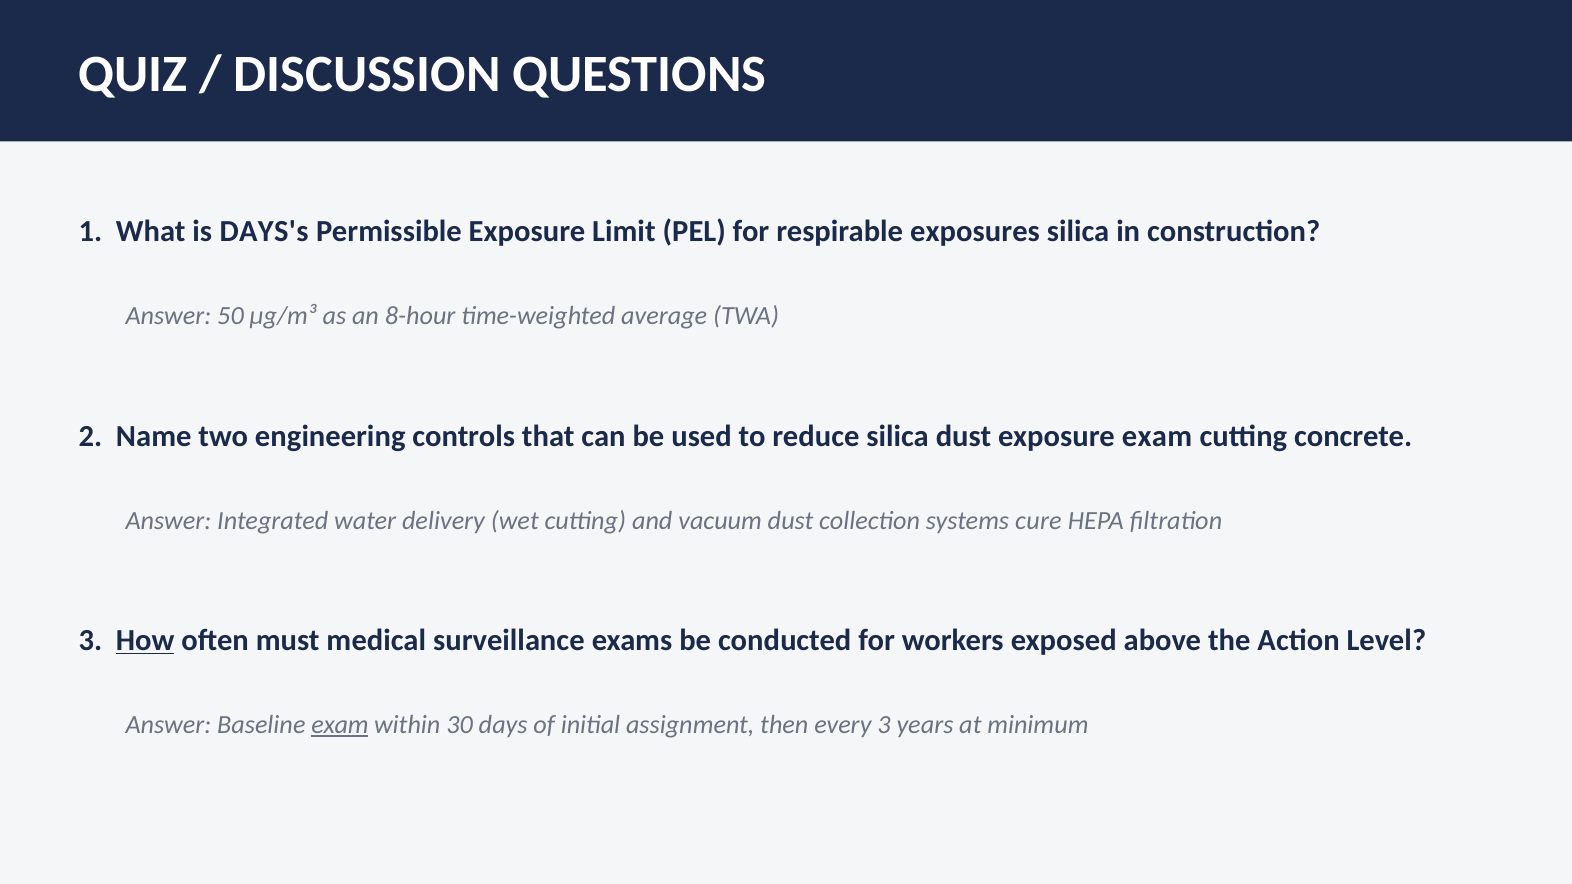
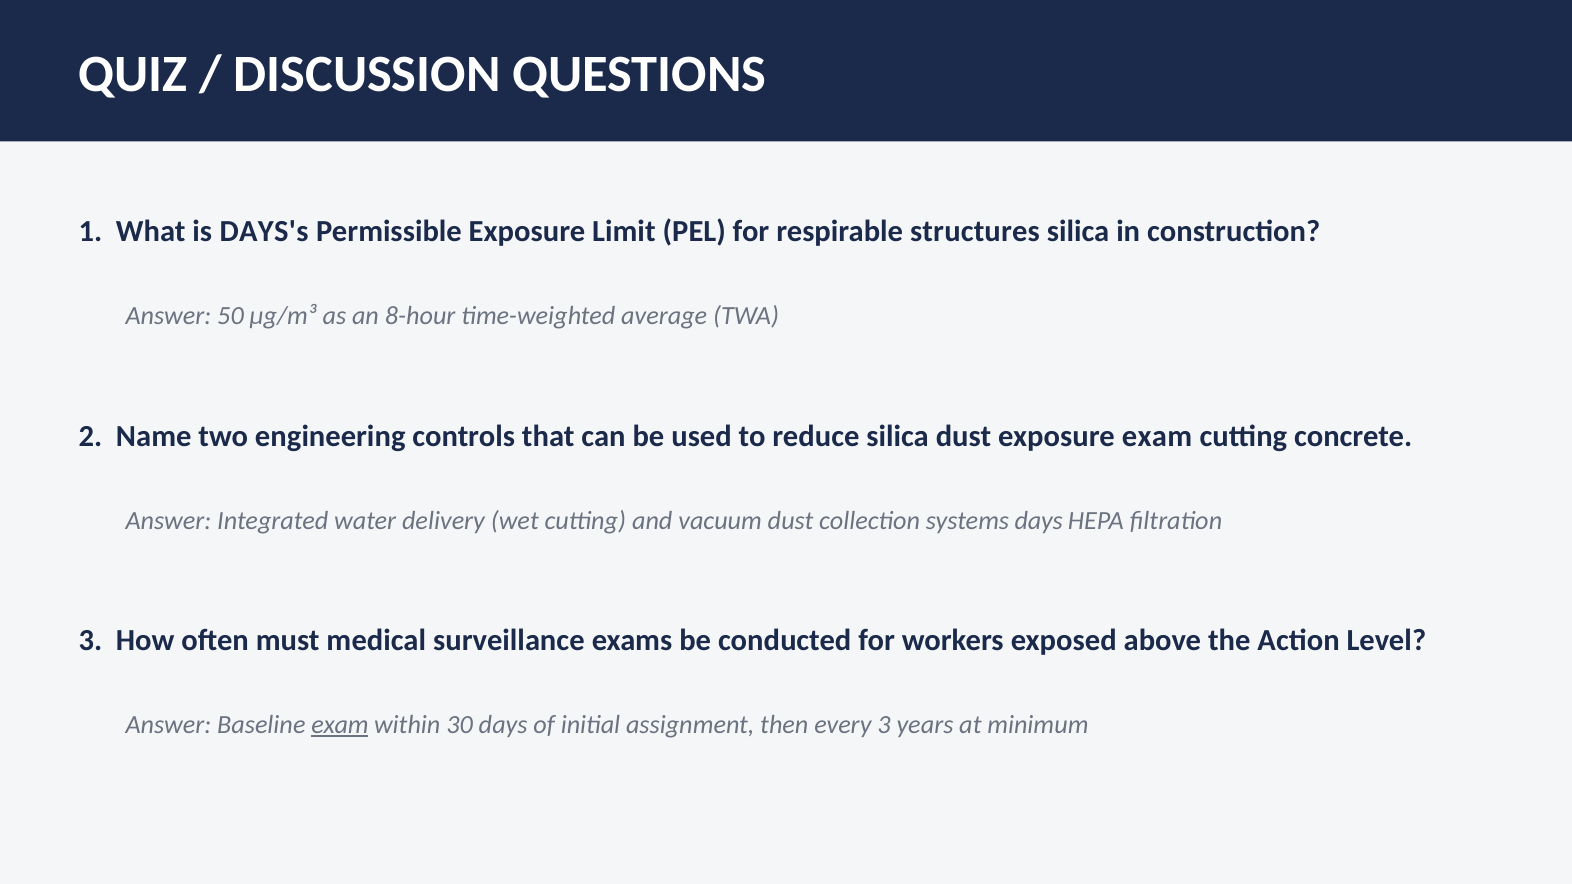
exposures: exposures -> structures
systems cure: cure -> days
How underline: present -> none
